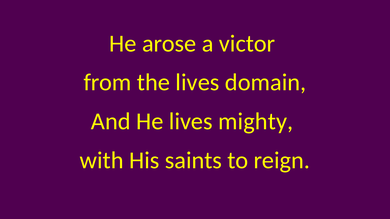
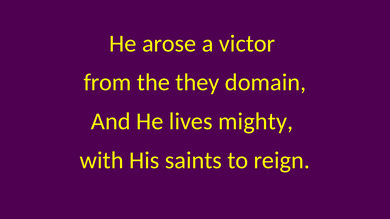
the lives: lives -> they
